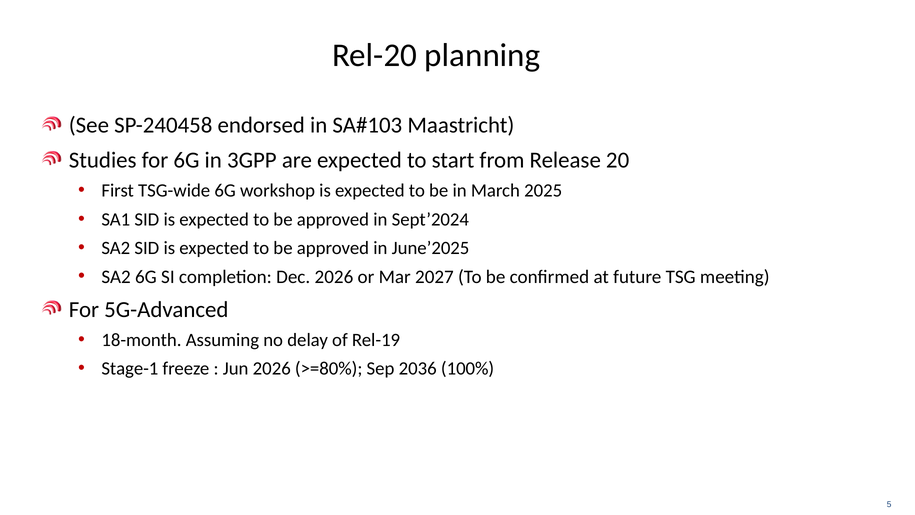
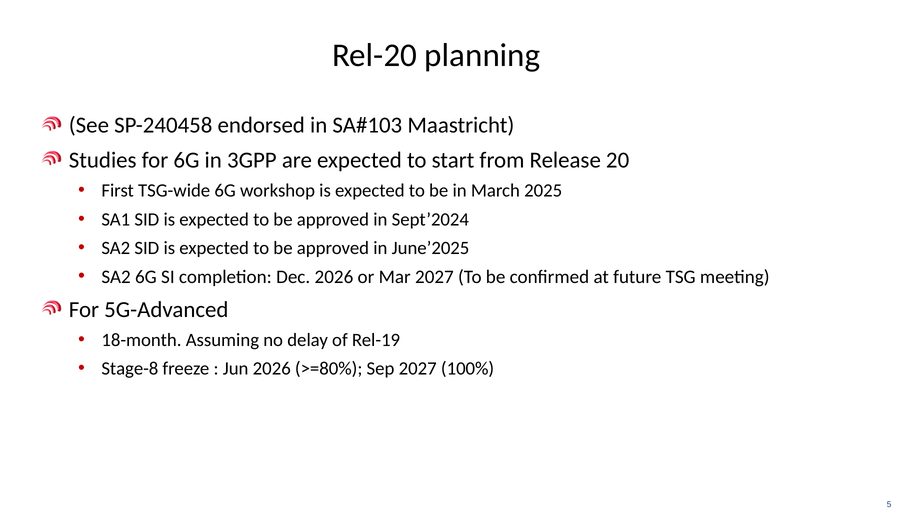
Stage-1: Stage-1 -> Stage-8
Sep 2036: 2036 -> 2027
